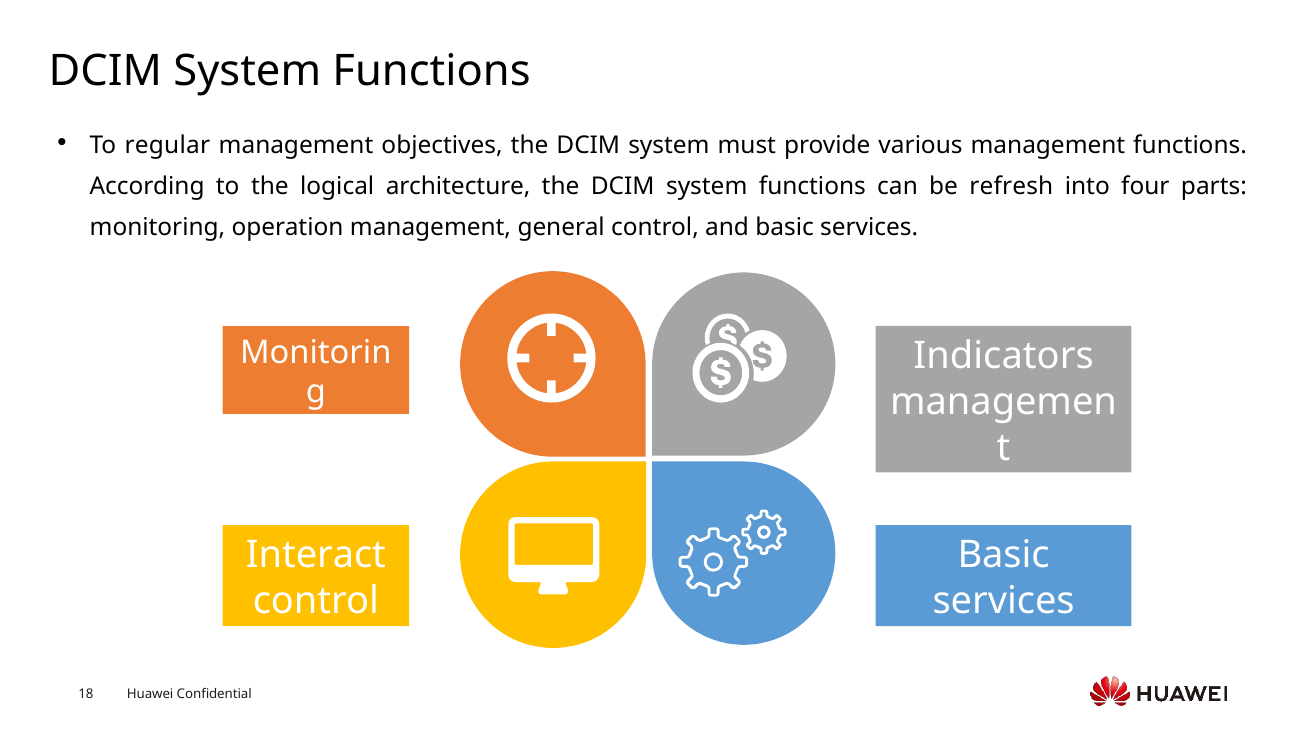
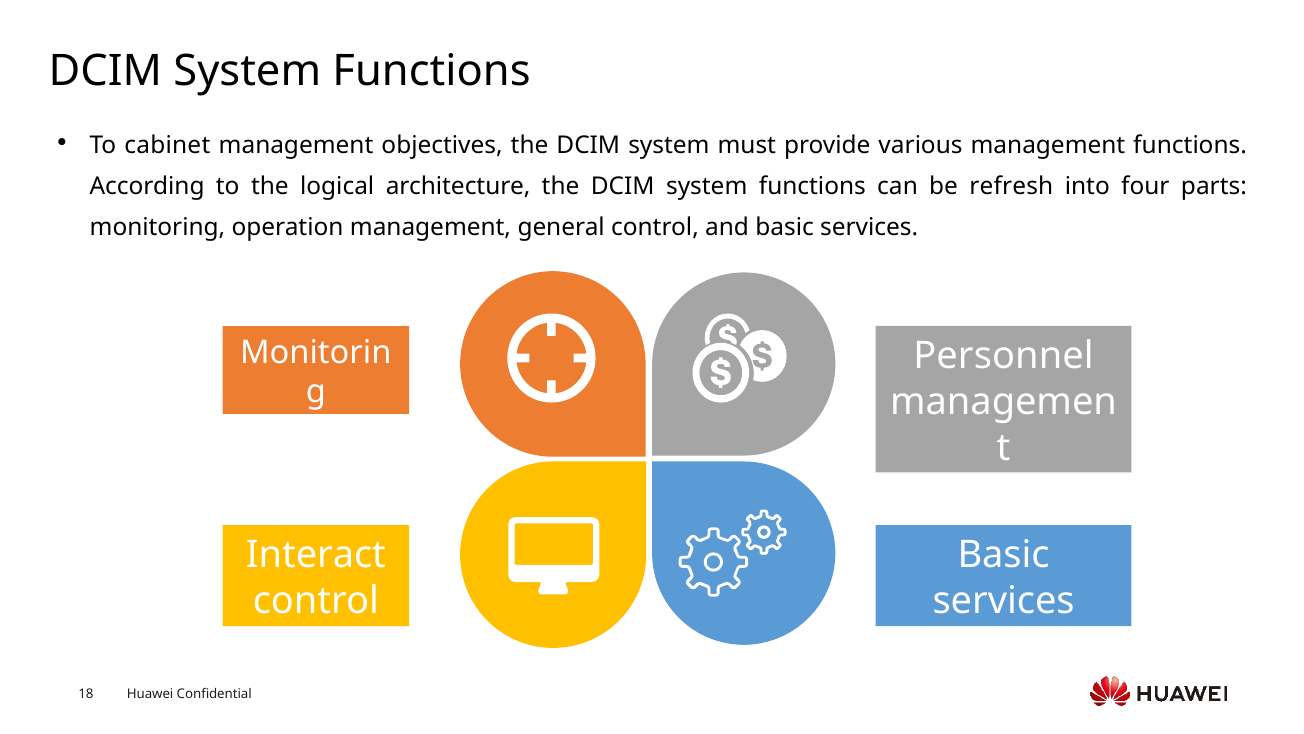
regular: regular -> cabinet
Indicators: Indicators -> Personnel
